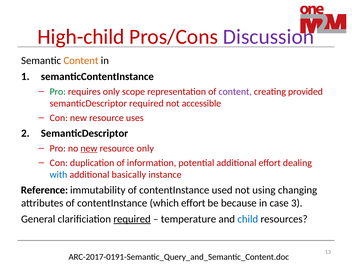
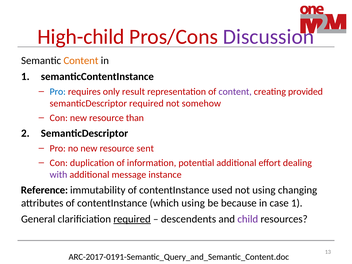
Pro at (58, 92) colour: green -> blue
scope: scope -> result
accessible: accessible -> somehow
uses: uses -> than
new at (89, 148) underline: present -> none
resource only: only -> sent
with colour: blue -> purple
basically: basically -> message
which effort: effort -> using
case 3: 3 -> 1
temperature: temperature -> descendents
child colour: blue -> purple
